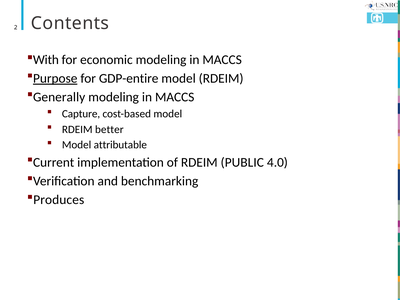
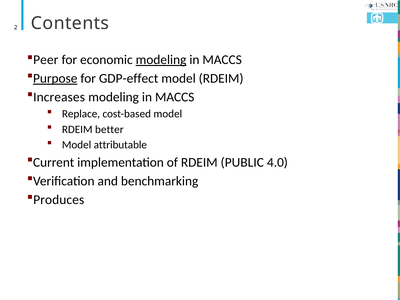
With: With -> Peer
modeling at (161, 60) underline: none -> present
GDP-entire: GDP-entire -> GDP-effect
Generally: Generally -> Increases
Capture: Capture -> Replace
